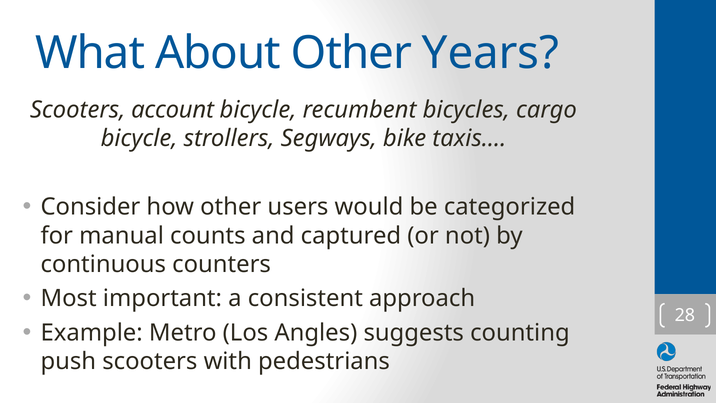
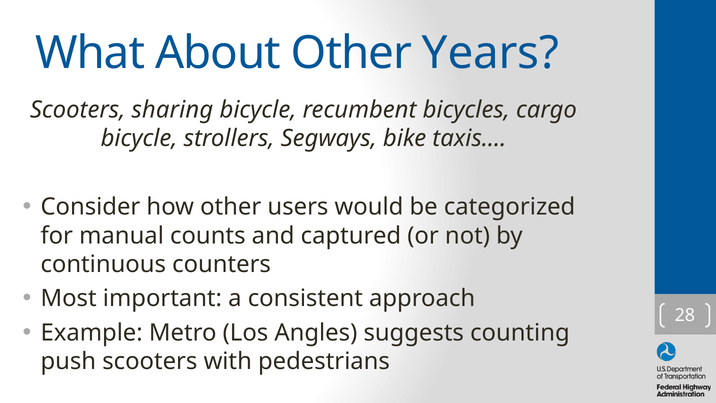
account: account -> sharing
